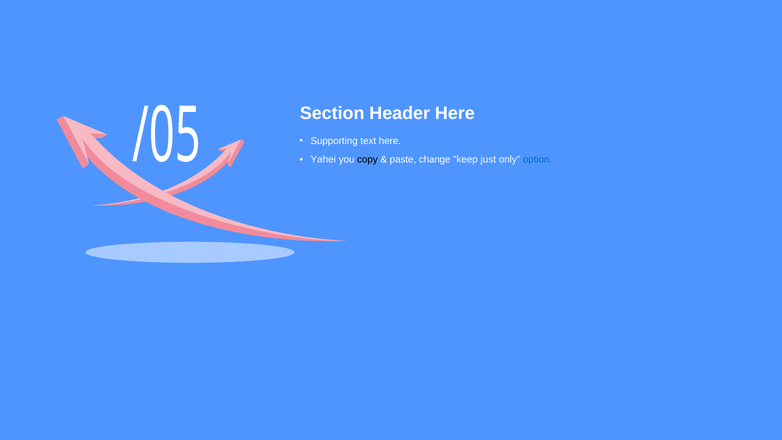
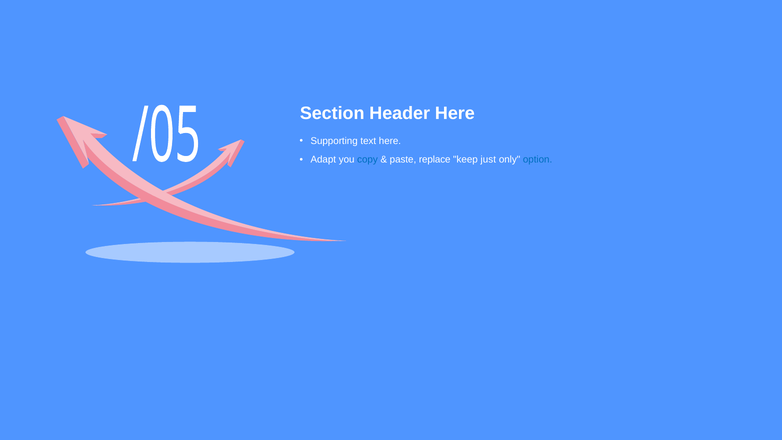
Yahei: Yahei -> Adapt
copy colour: black -> blue
change: change -> replace
